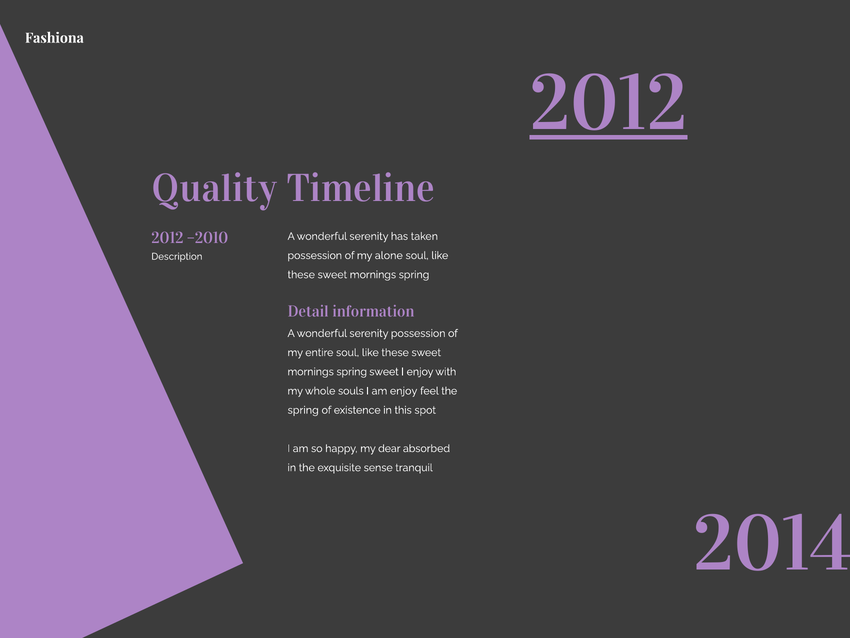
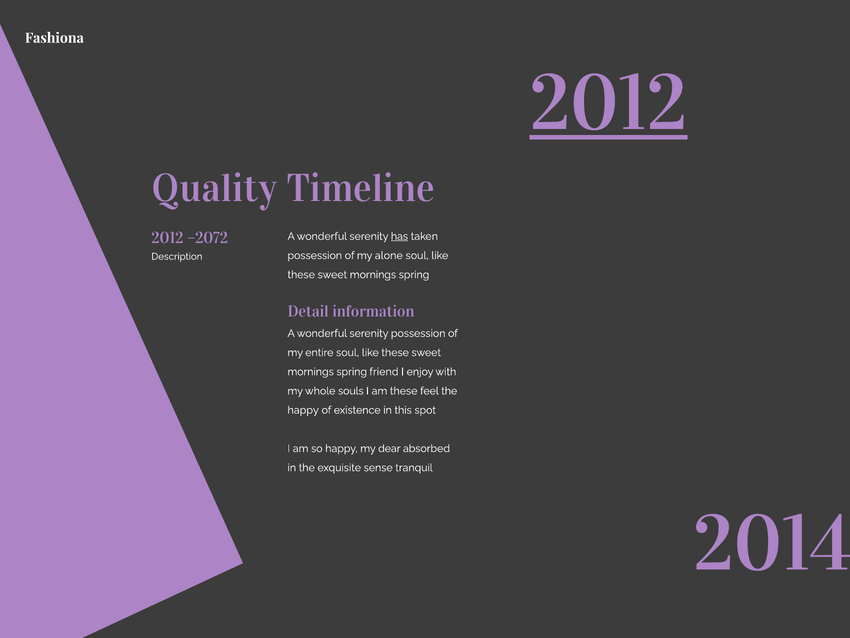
has underline: none -> present
–2010: –2010 -> –2072
spring sweet: sweet -> friend
am enjoy: enjoy -> these
spring at (303, 410): spring -> happy
